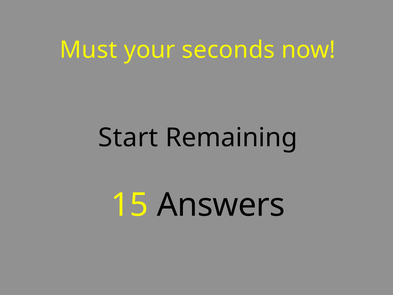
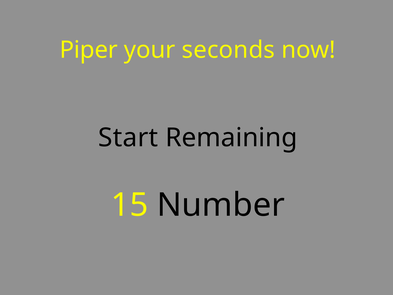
Must: Must -> Piper
Answers: Answers -> Number
